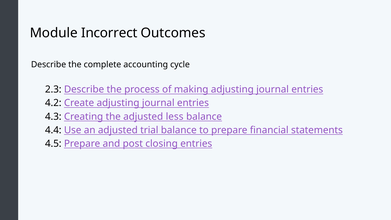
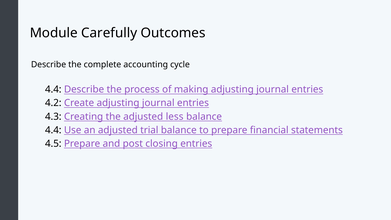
Incorrect: Incorrect -> Carefully
2.3 at (53, 89): 2.3 -> 4.4
